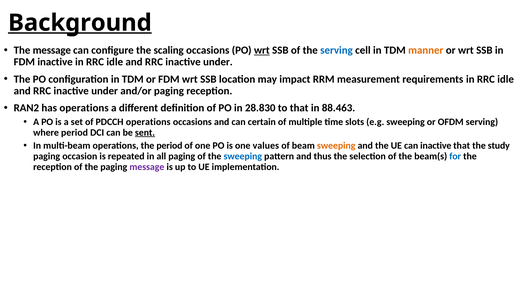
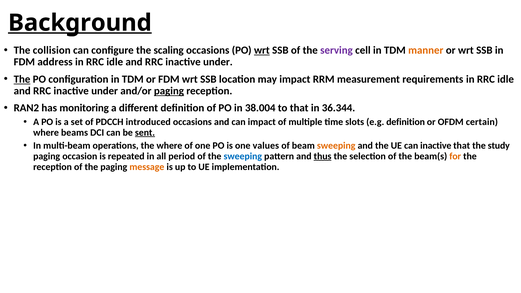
The message: message -> collision
serving at (336, 50) colour: blue -> purple
FDM inactive: inactive -> address
The at (22, 79) underline: none -> present
paging at (169, 91) underline: none -> present
has operations: operations -> monitoring
28.830: 28.830 -> 38.004
88.463: 88.463 -> 36.344
PDCCH operations: operations -> introduced
can certain: certain -> impact
e.g sweeping: sweeping -> definition
OFDM serving: serving -> certain
where period: period -> beams
the period: period -> where
all paging: paging -> period
thus underline: none -> present
for colour: blue -> orange
message at (147, 167) colour: purple -> orange
